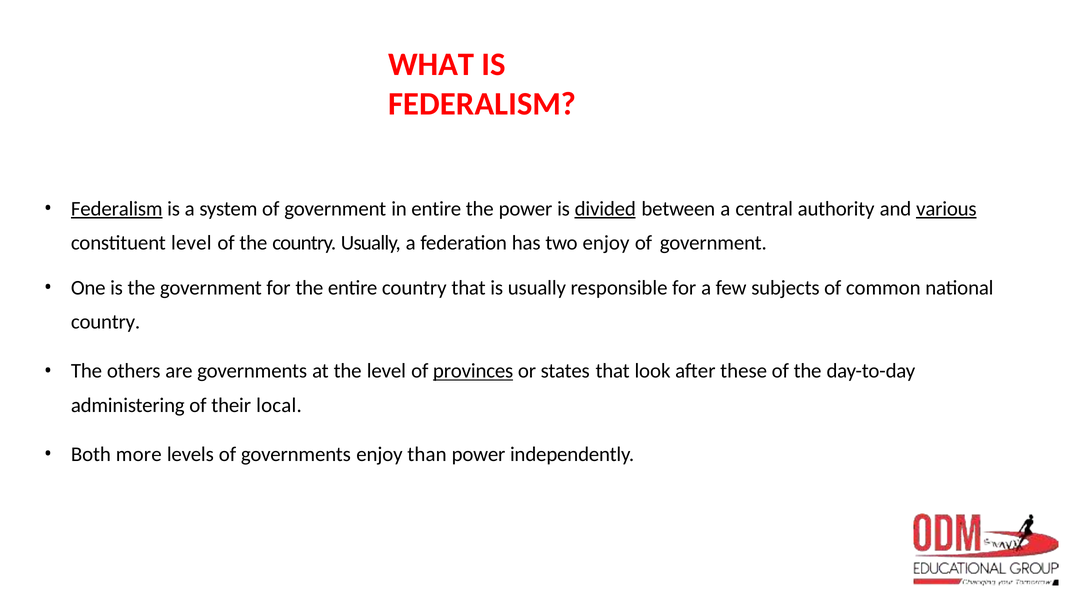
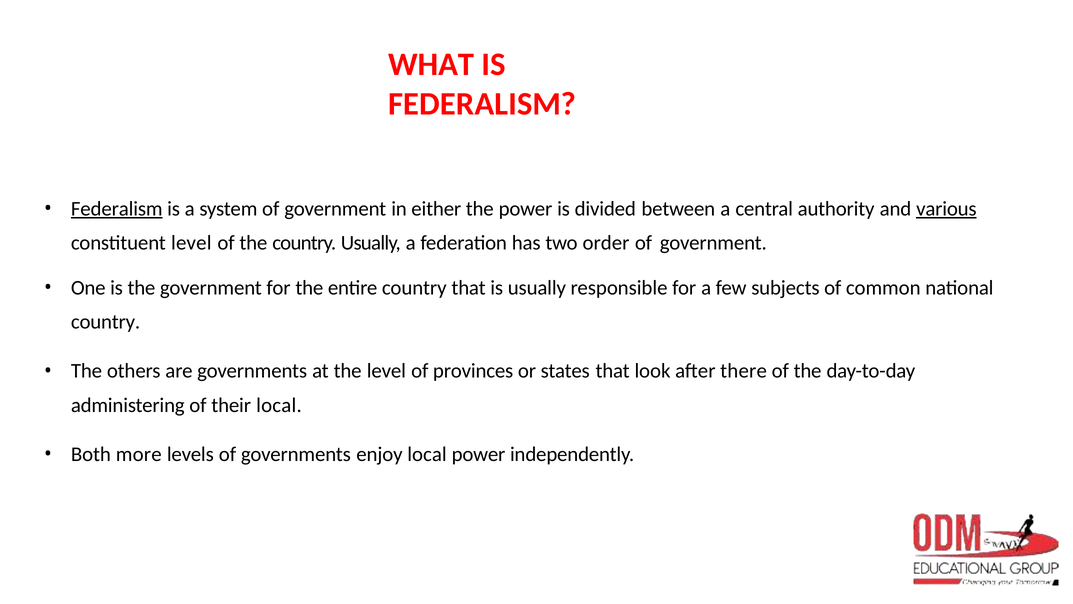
in entire: entire -> either
divided underline: present -> none
two enjoy: enjoy -> order
provinces underline: present -> none
these: these -> there
enjoy than: than -> local
